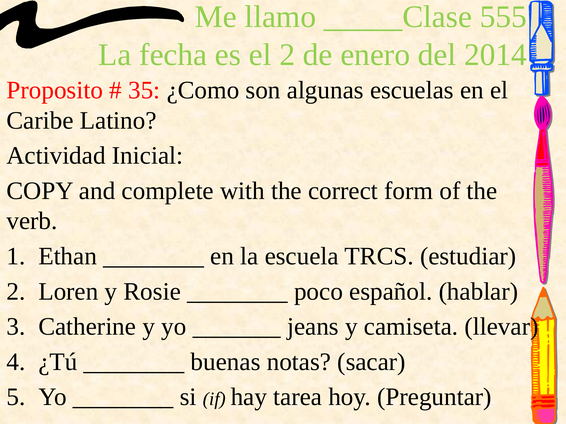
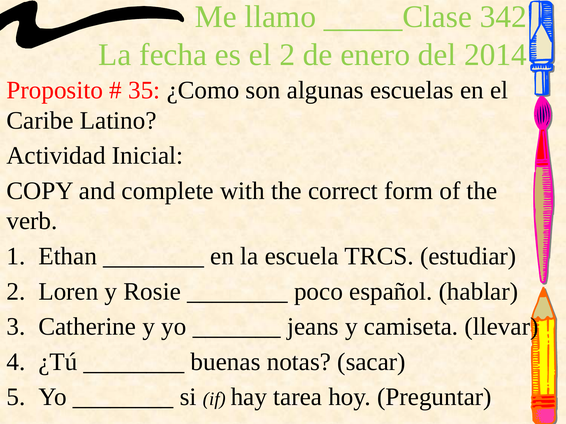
555: 555 -> 342
